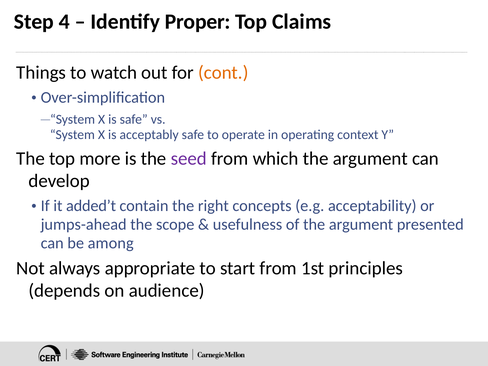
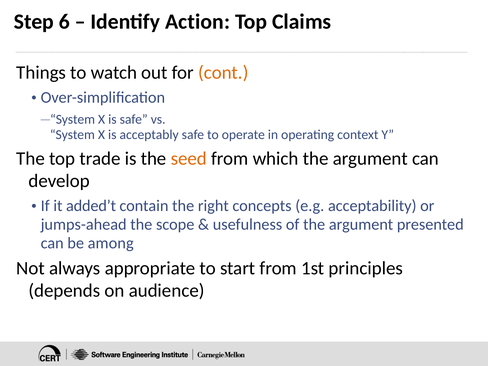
4: 4 -> 6
Proper: Proper -> Action
more: more -> trade
seed colour: purple -> orange
